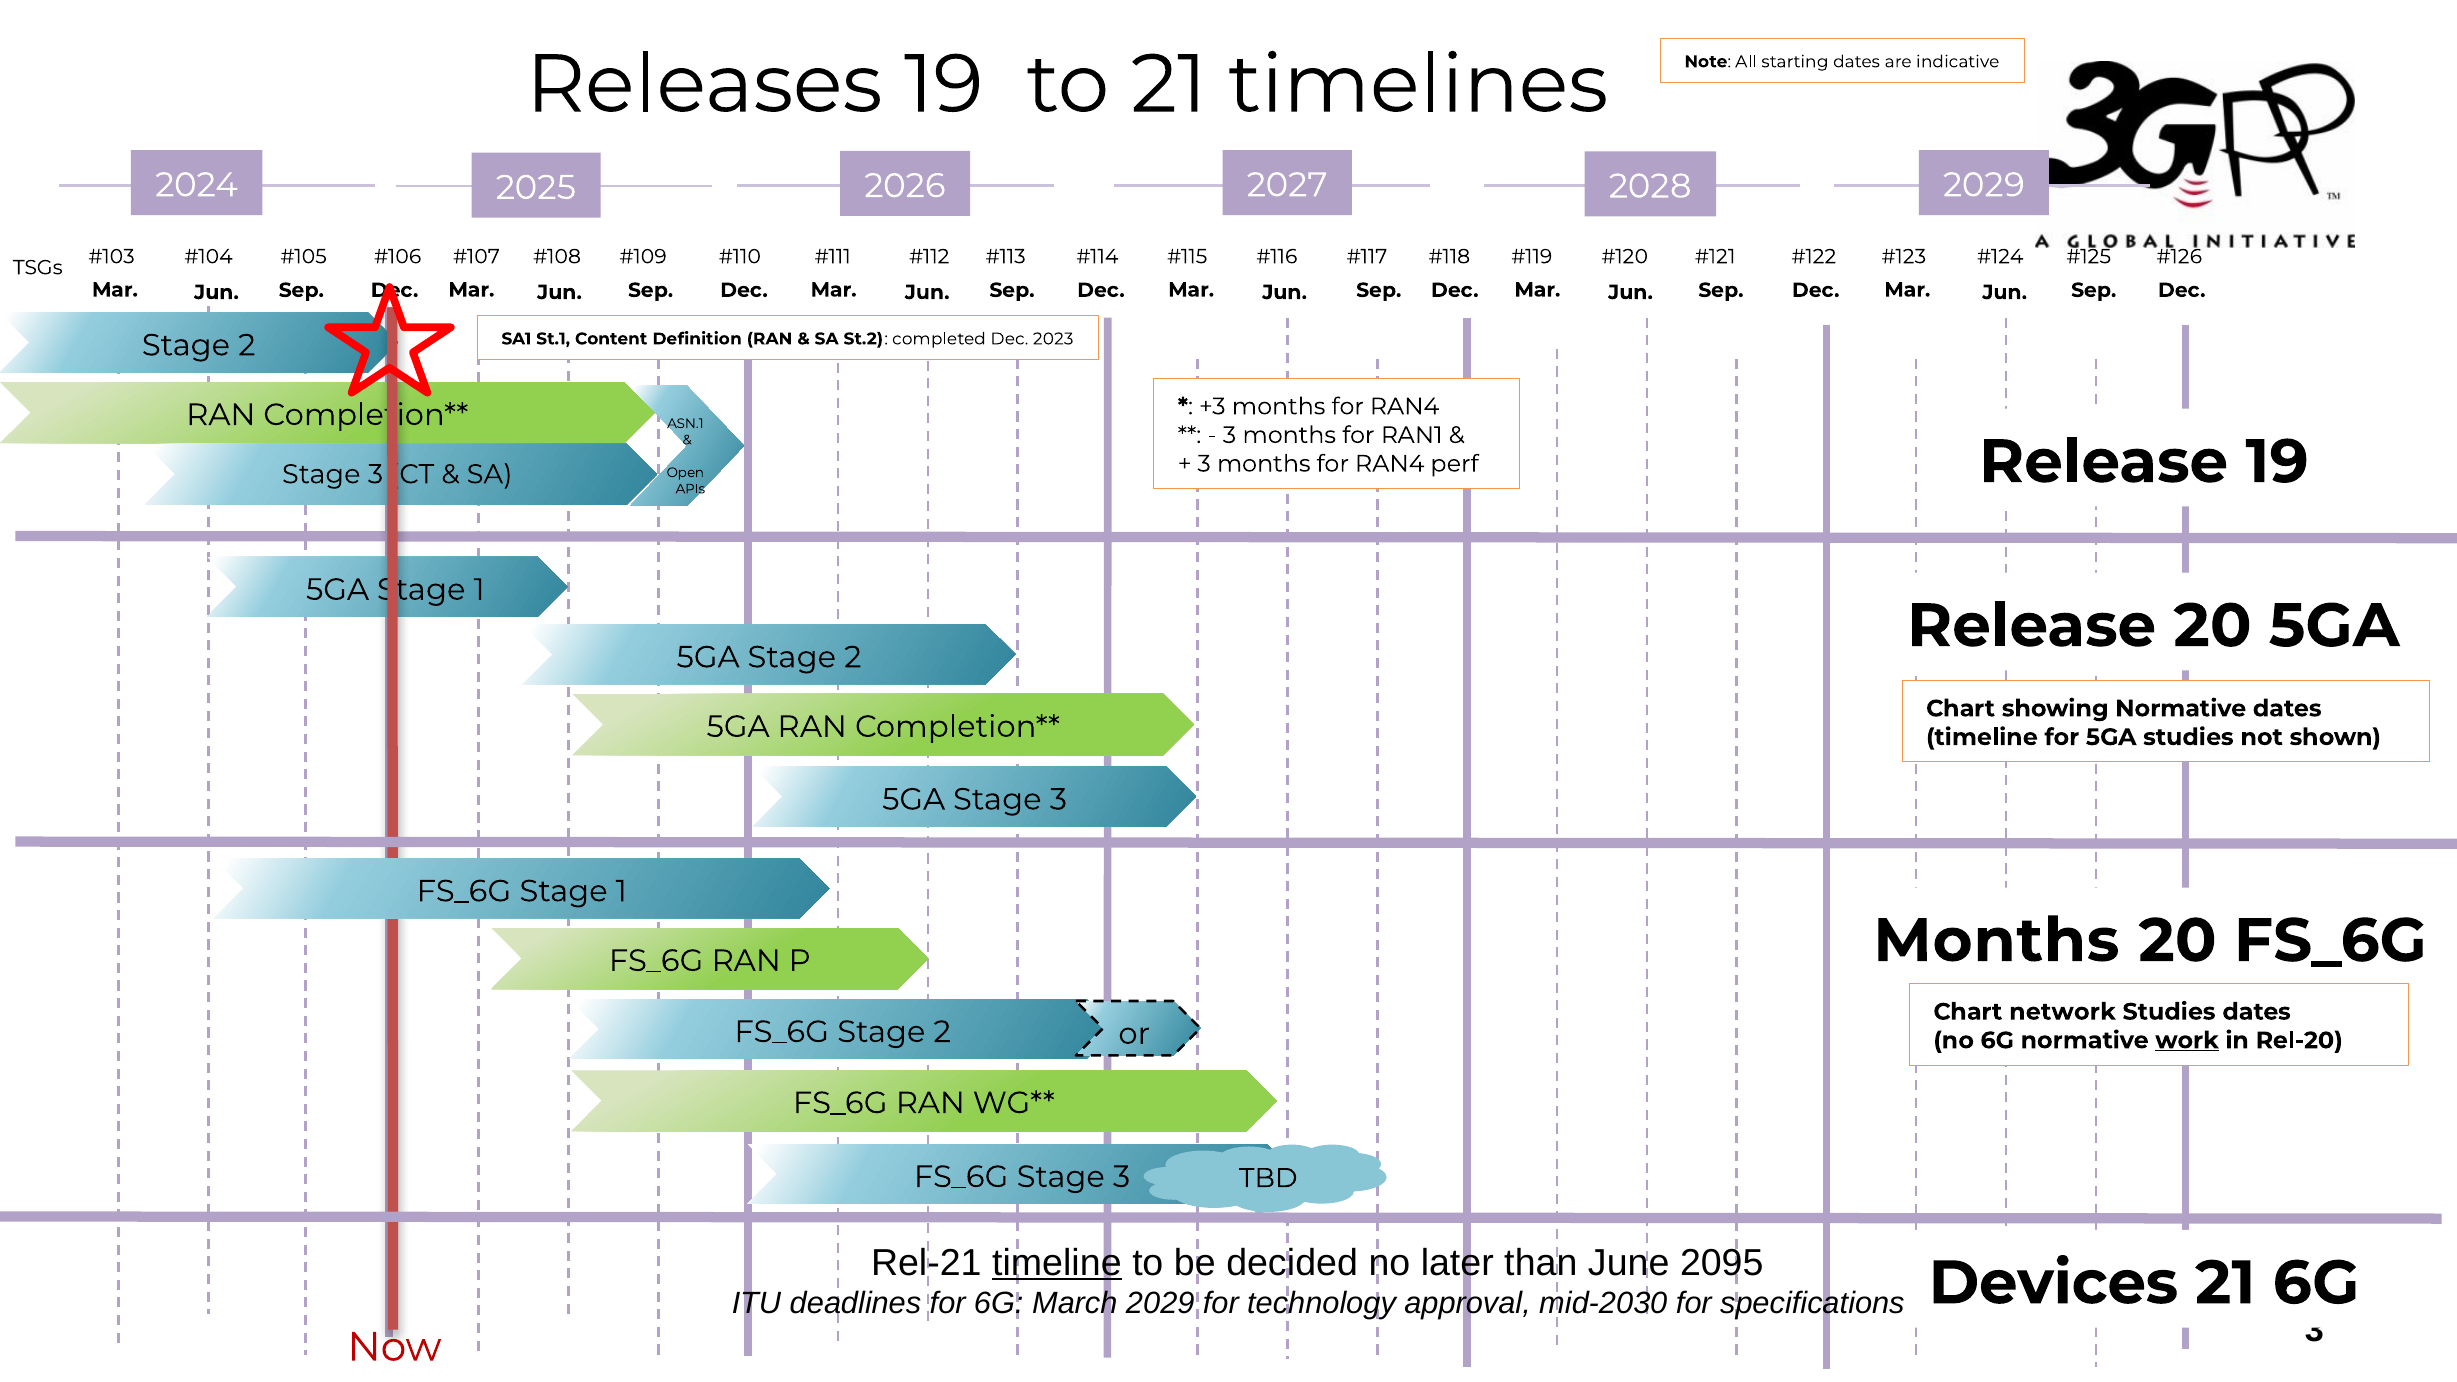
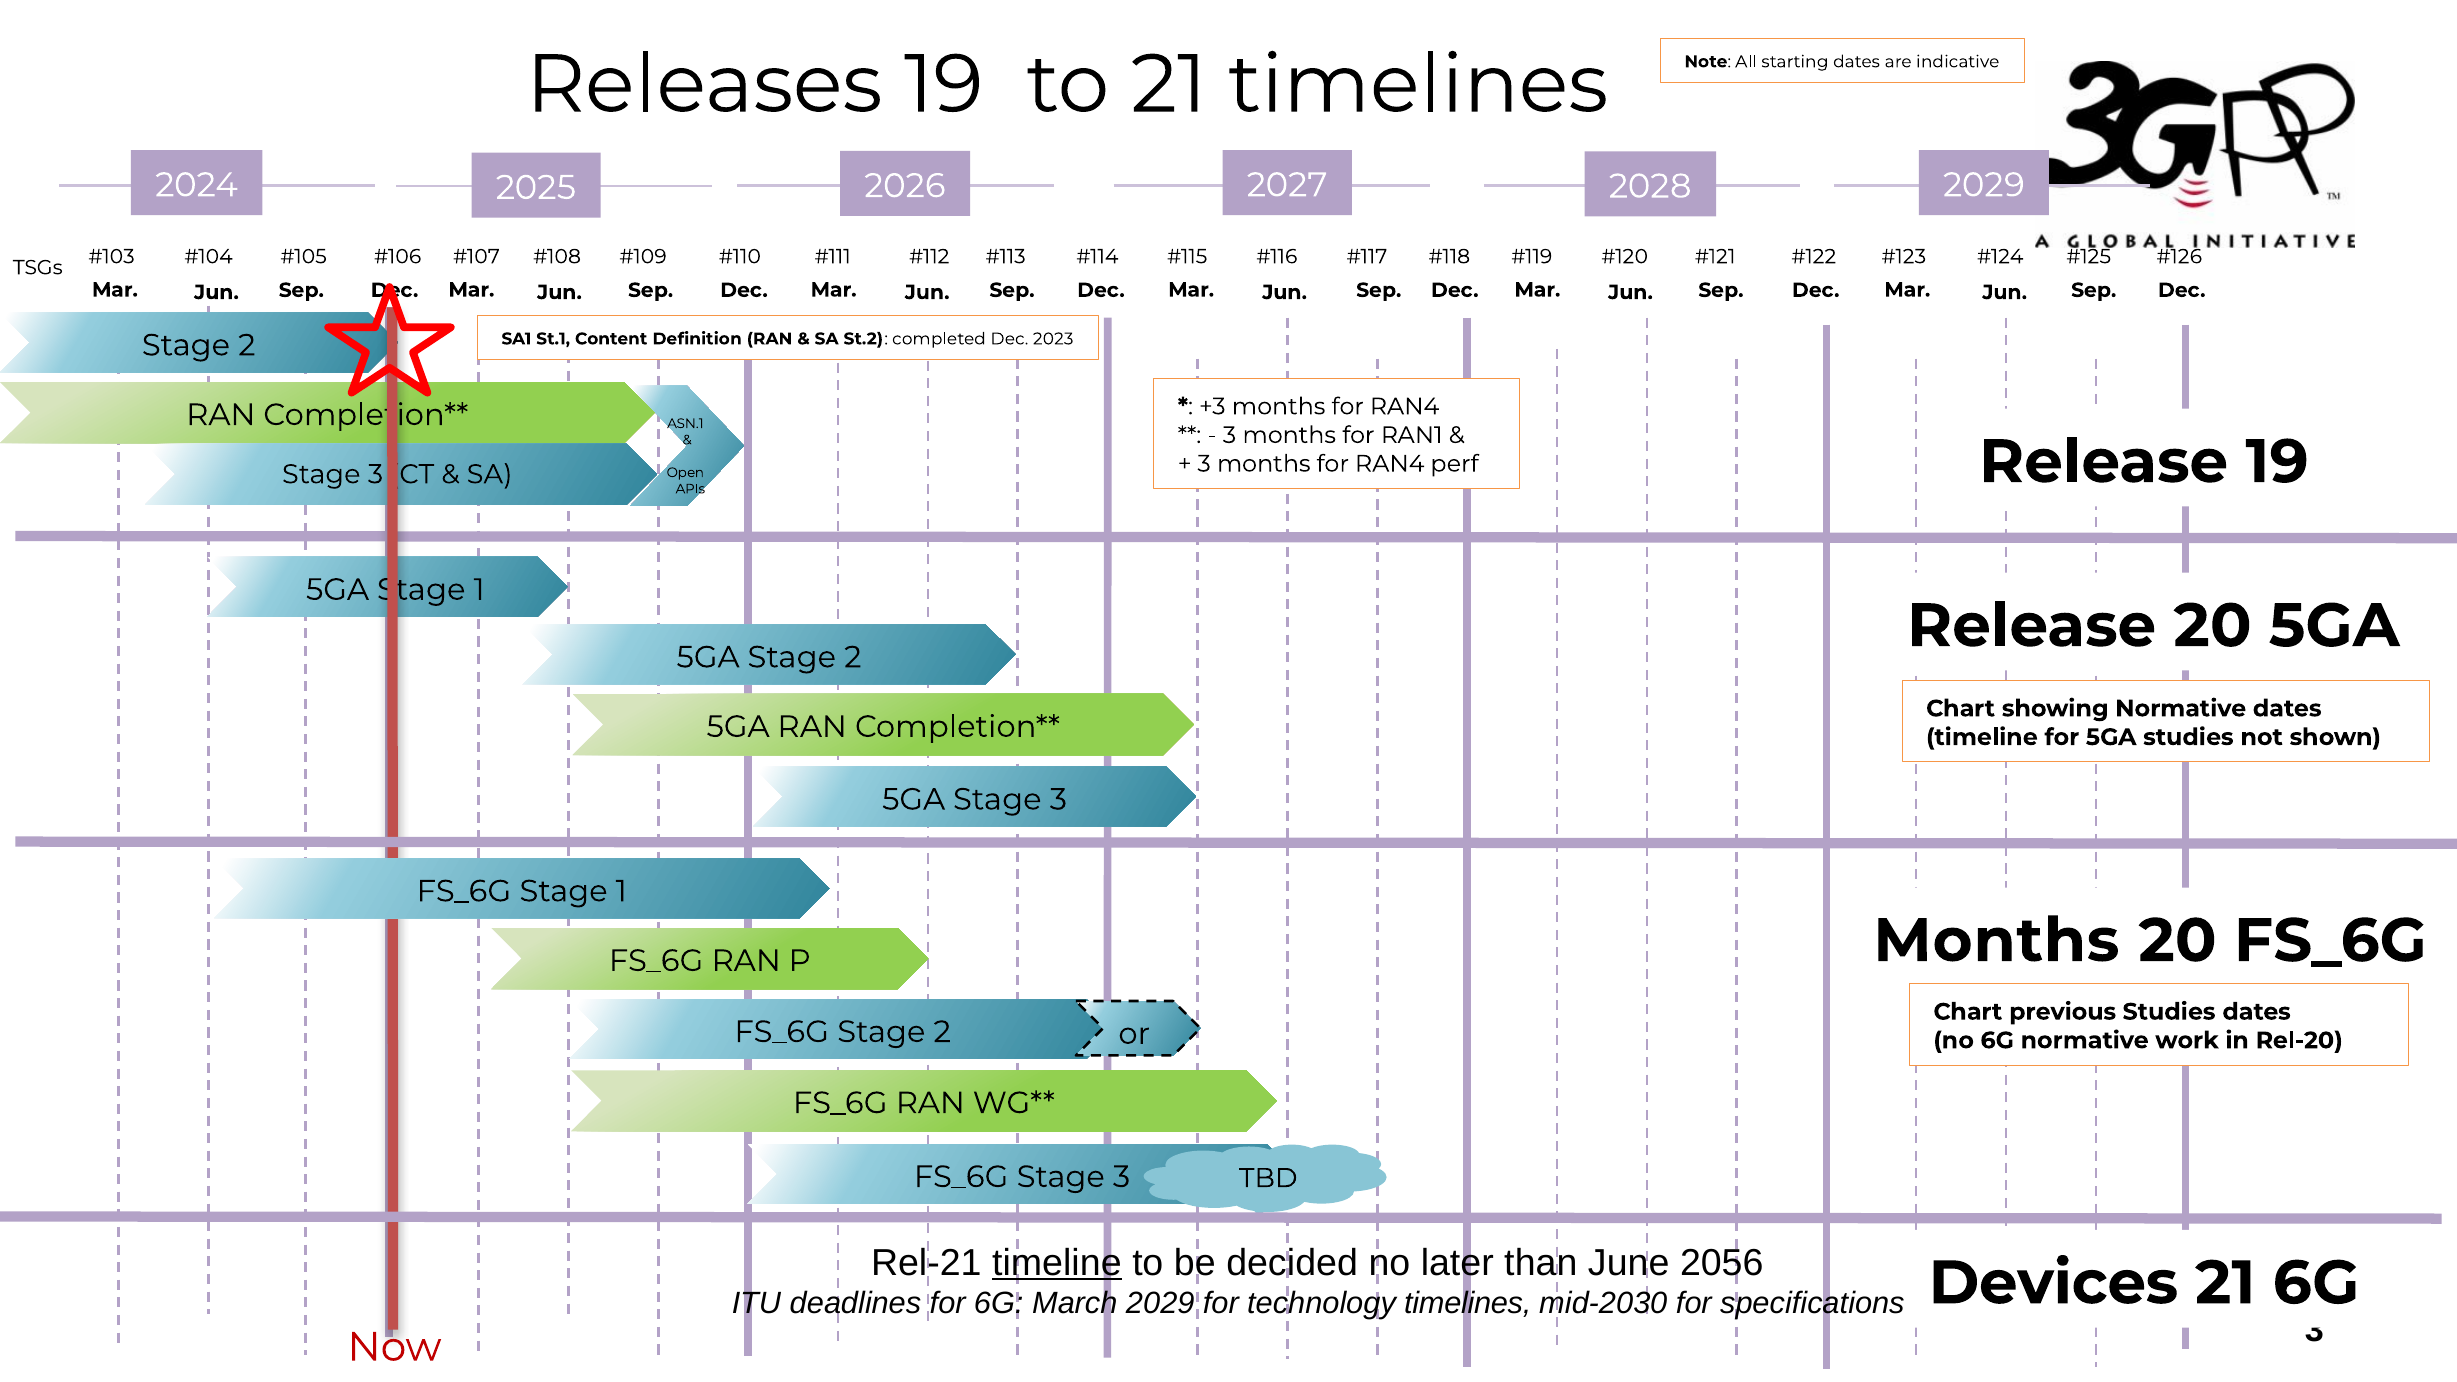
network: network -> previous
work underline: present -> none
2095: 2095 -> 2056
technology approval: approval -> timelines
